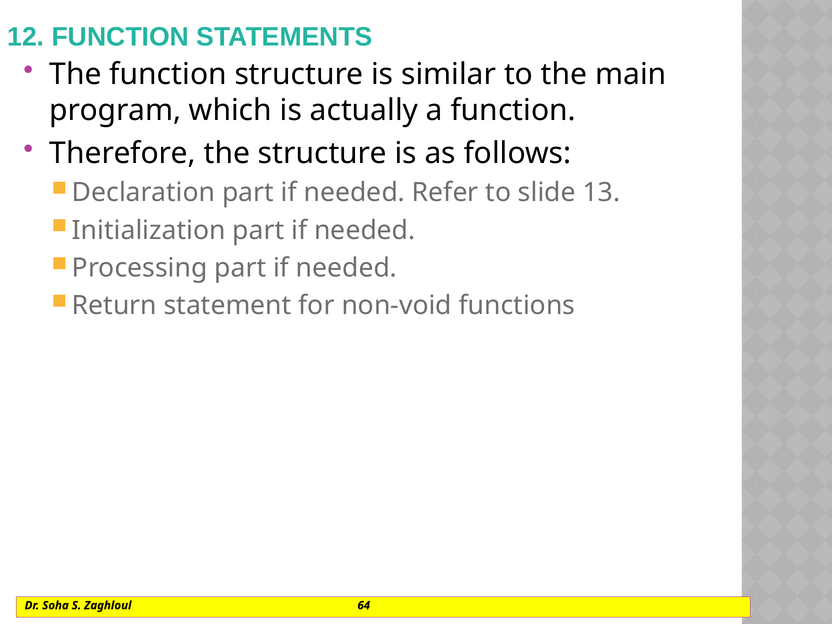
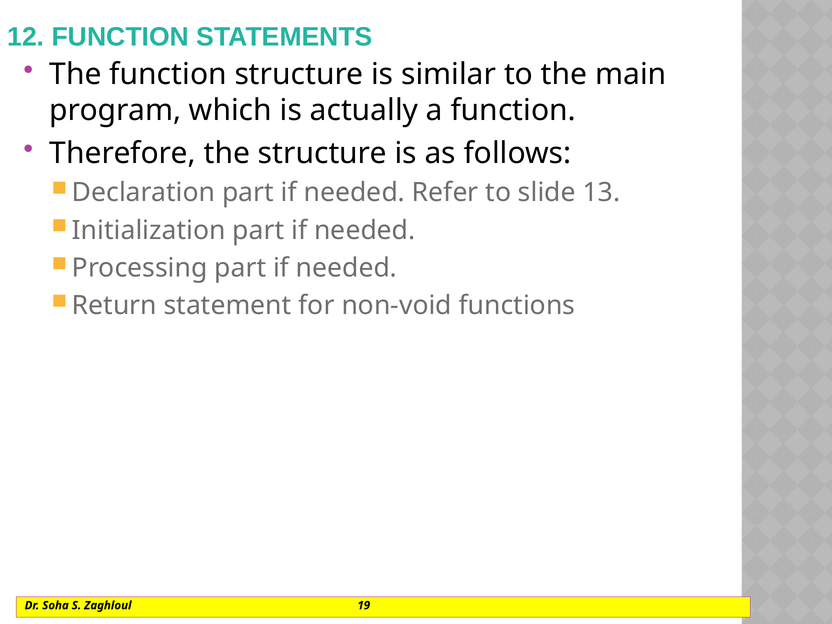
64: 64 -> 19
